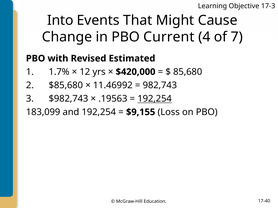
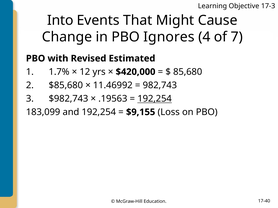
Current: Current -> Ignores
